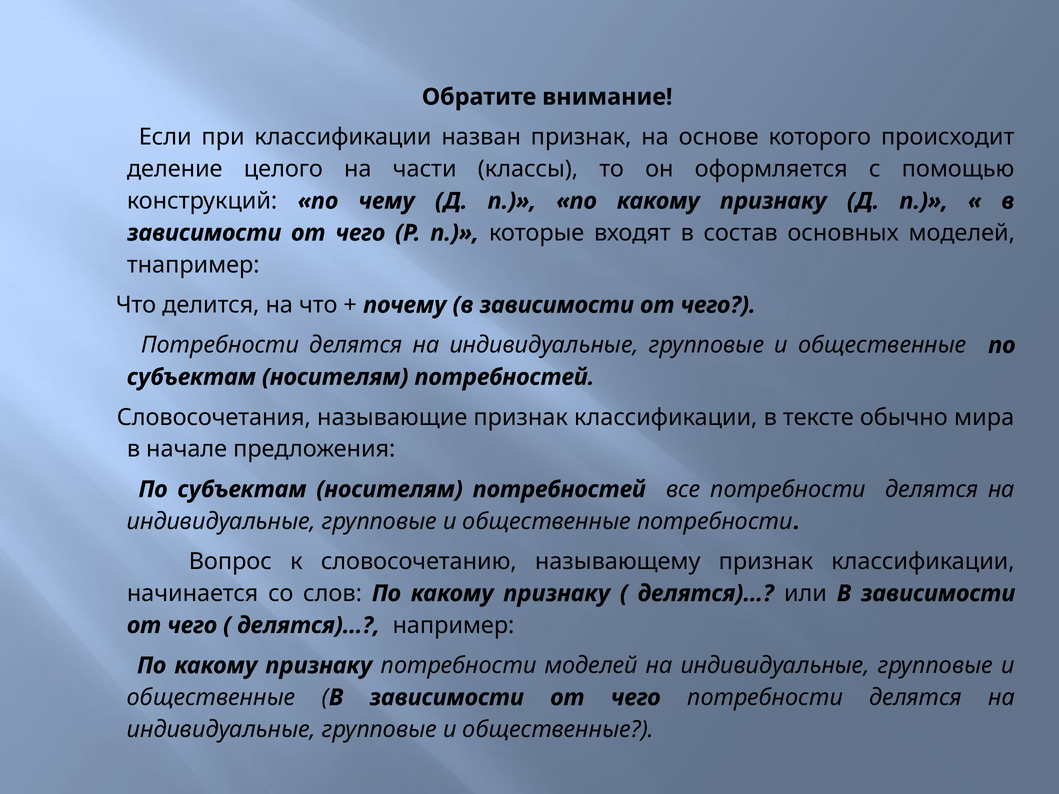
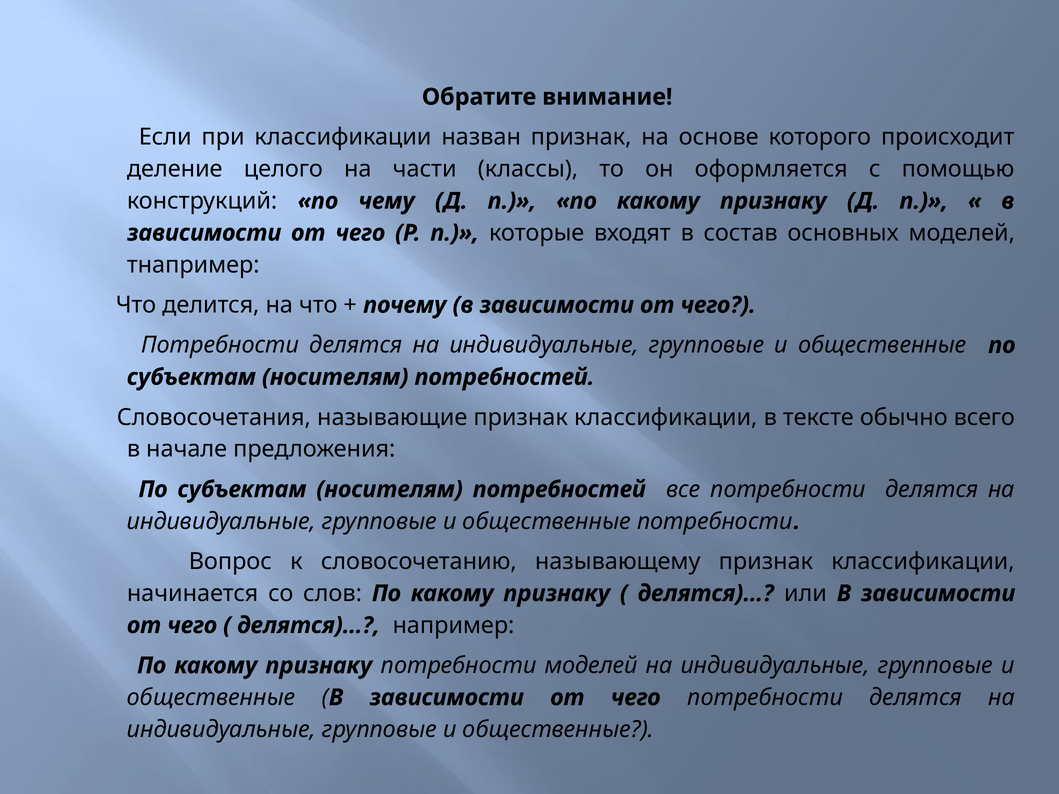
мира: мира -> всего
